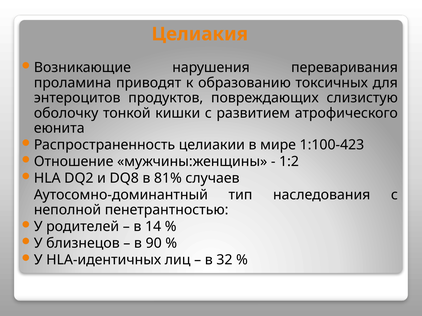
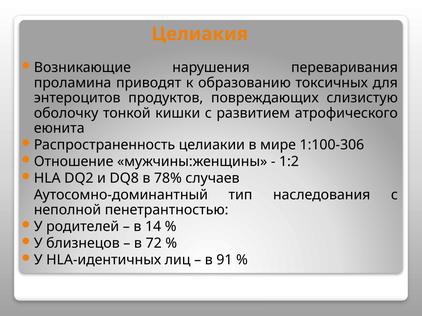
1:100-423: 1:100-423 -> 1:100-306
81%: 81% -> 78%
90: 90 -> 72
32: 32 -> 91
